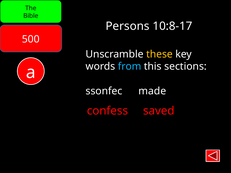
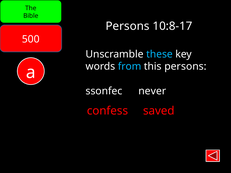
these colour: yellow -> light blue
this sections: sections -> persons
made: made -> never
